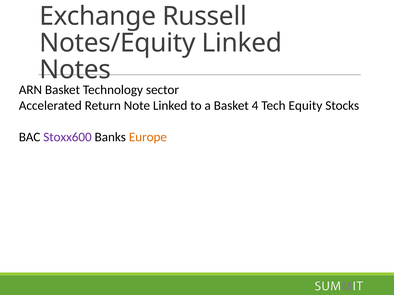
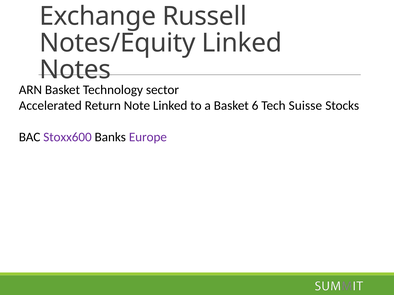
4: 4 -> 6
Equity: Equity -> Suisse
Europe colour: orange -> purple
